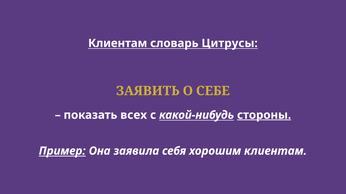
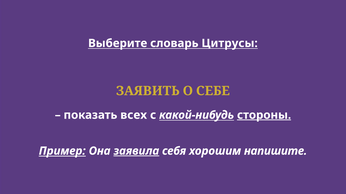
Клиентам at (118, 43): Клиентам -> Выберите
заявила underline: none -> present
хорошим клиентам: клиентам -> напишите
